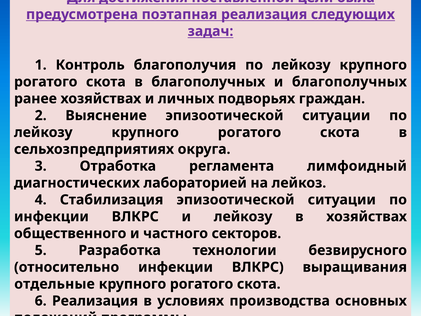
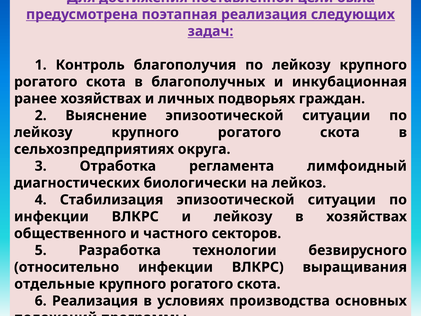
и благополучных: благополучных -> инкубационная
лабораторией: лабораторией -> биологически
